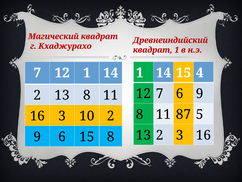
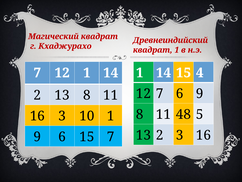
87: 87 -> 48
10 2: 2 -> 1
15 8: 8 -> 7
